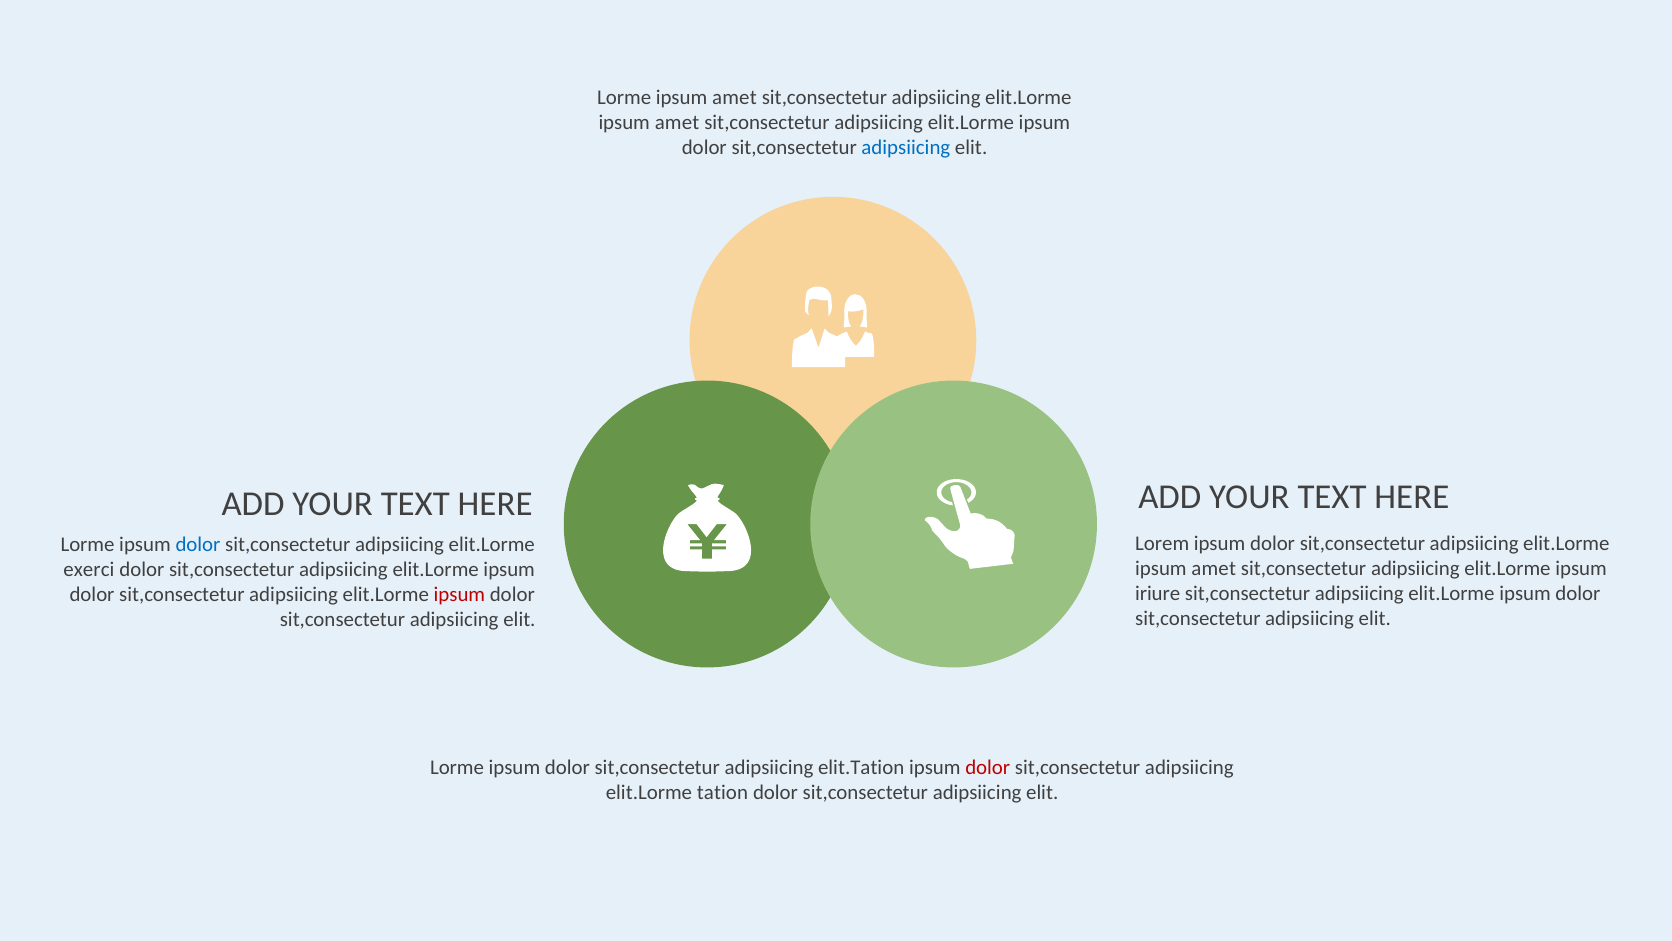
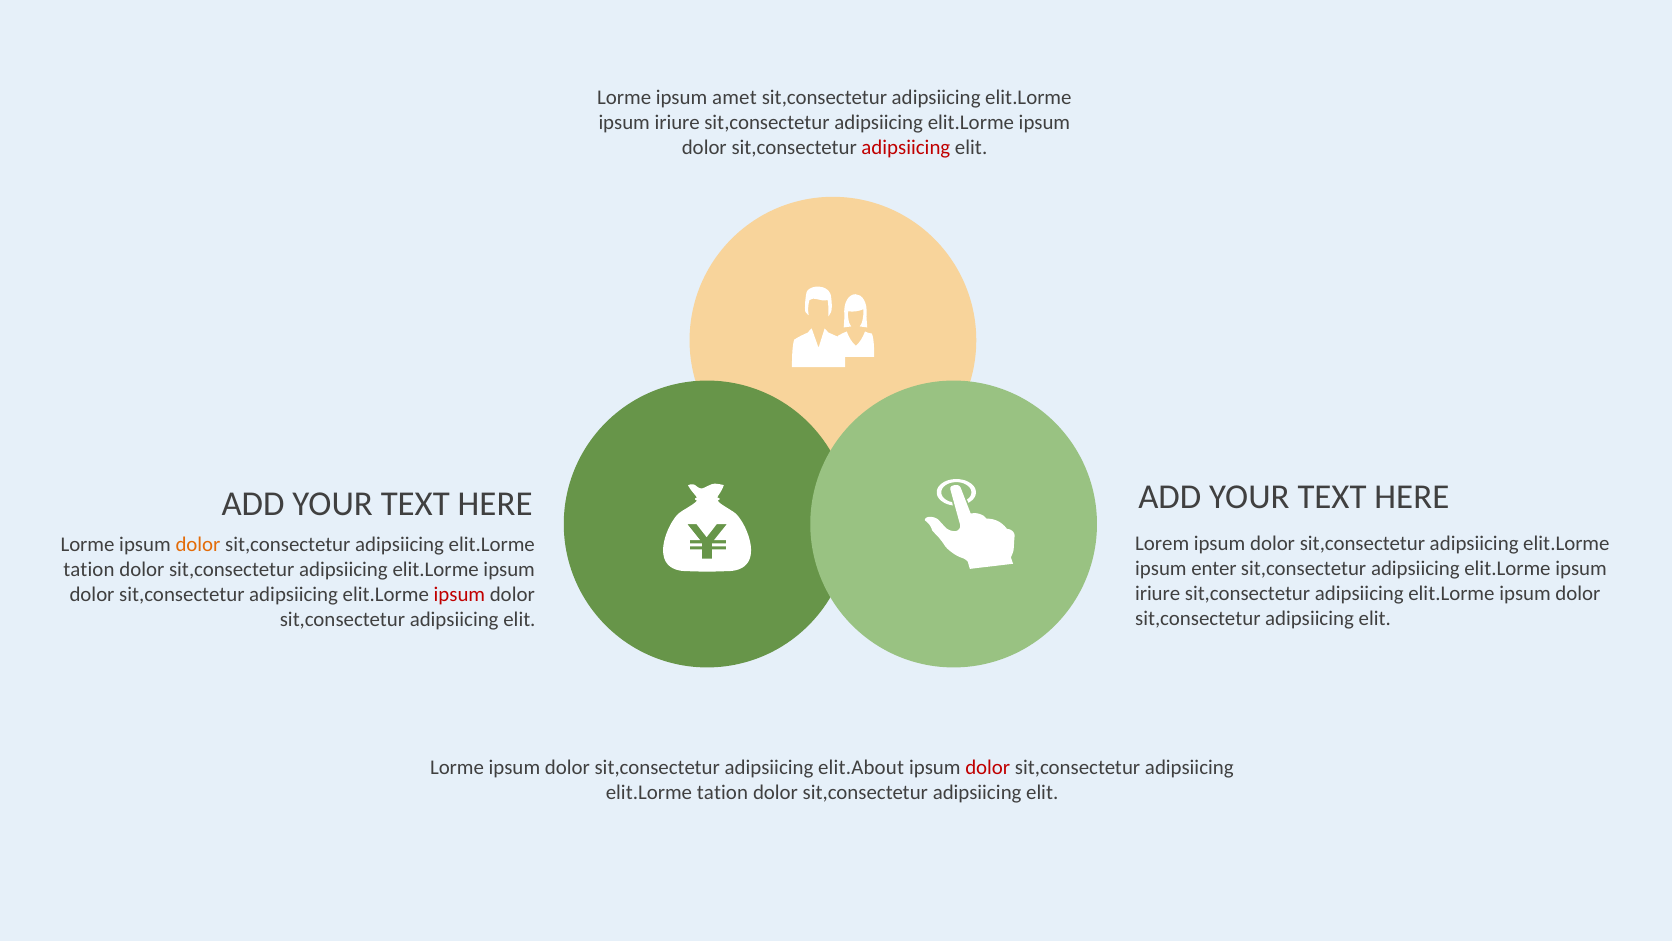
amet at (677, 123): amet -> iriure
adipsiicing at (906, 148) colour: blue -> red
dolor at (198, 544) colour: blue -> orange
amet at (1214, 568): amet -> enter
exerci at (89, 570): exerci -> tation
elit.Tation: elit.Tation -> elit.About
